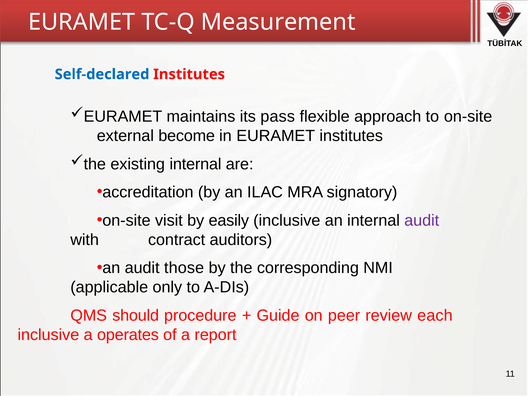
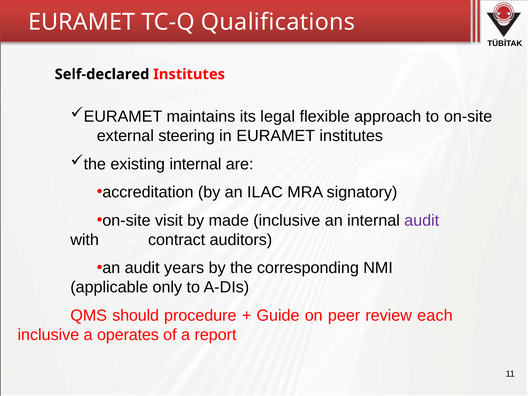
Measurement: Measurement -> Qualifications
Self-declared colour: blue -> black
pass: pass -> legal
become: become -> steering
easily: easily -> made
those: those -> years
